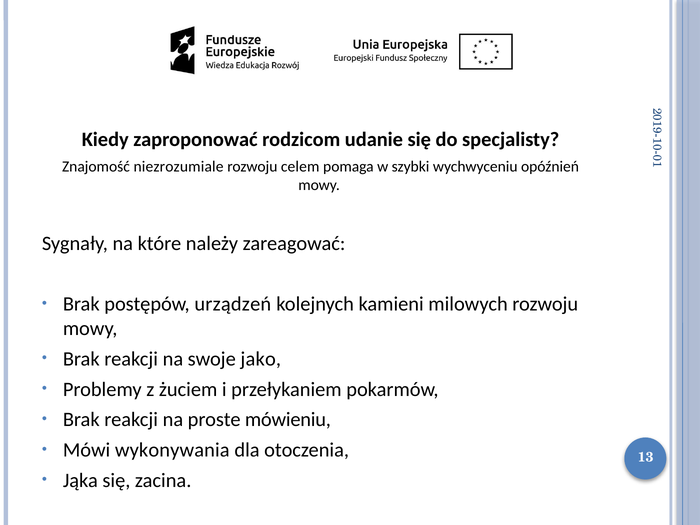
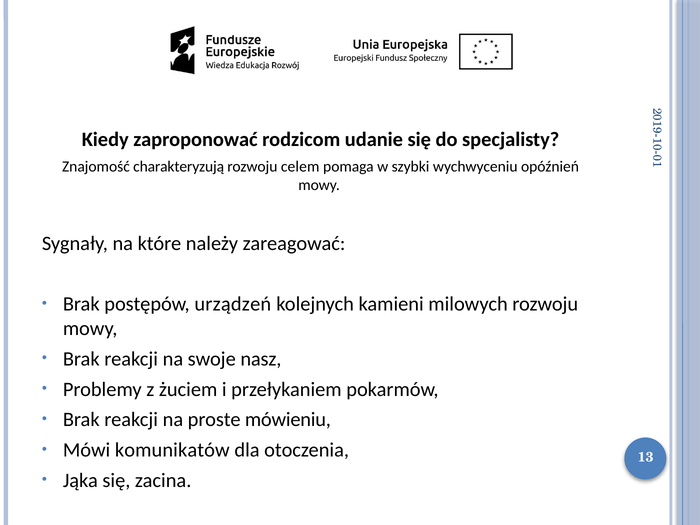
niezrozumiale: niezrozumiale -> charakteryzują
jako: jako -> nasz
wykonywania: wykonywania -> komunikatów
